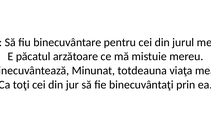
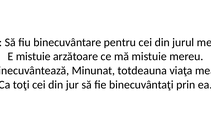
E păcatul: păcatul -> mistuie
